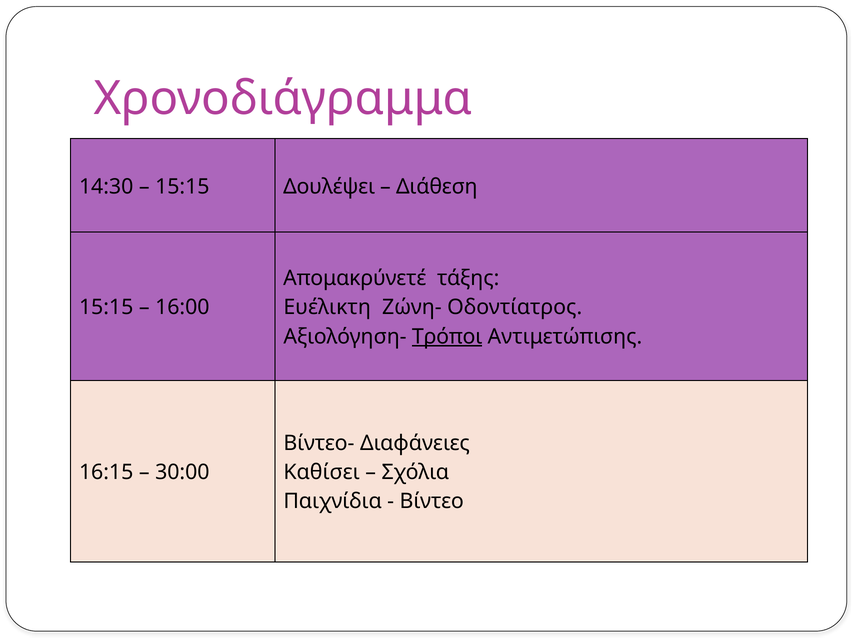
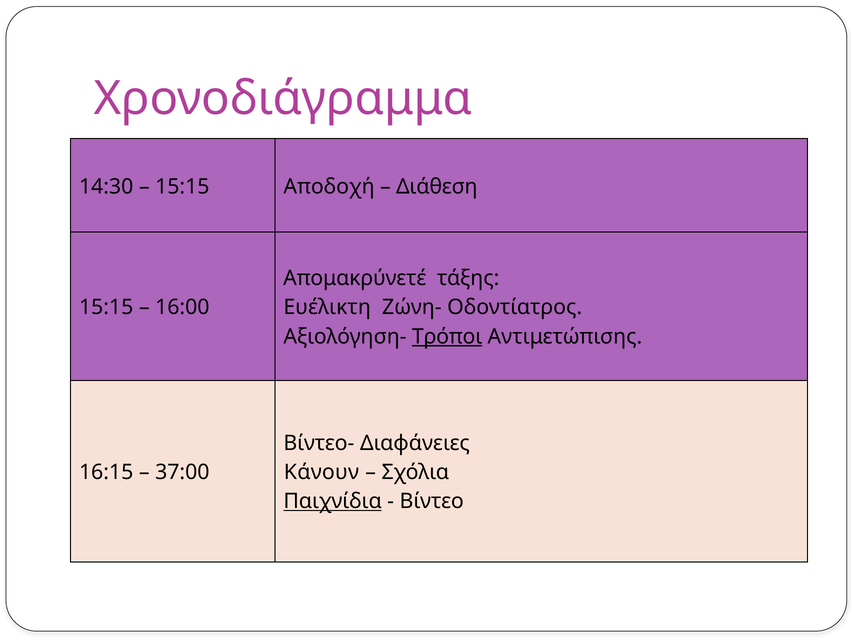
Δουλέψει: Δουλέψει -> Αποδοχή
30:00: 30:00 -> 37:00
Καθίσει: Καθίσει -> Κάνουν
Παιχνίδια underline: none -> present
